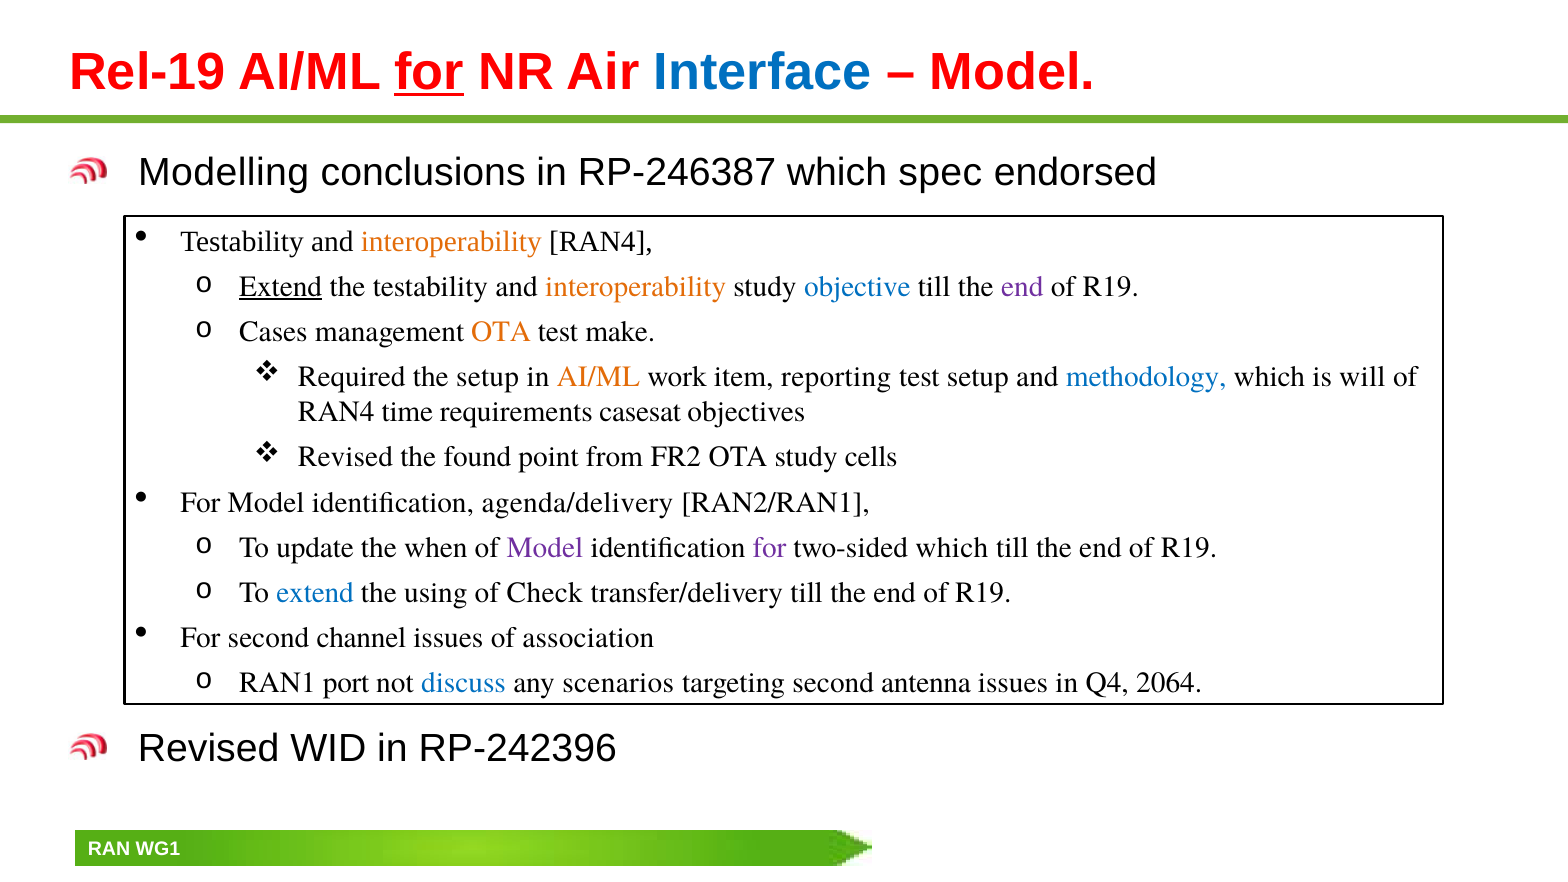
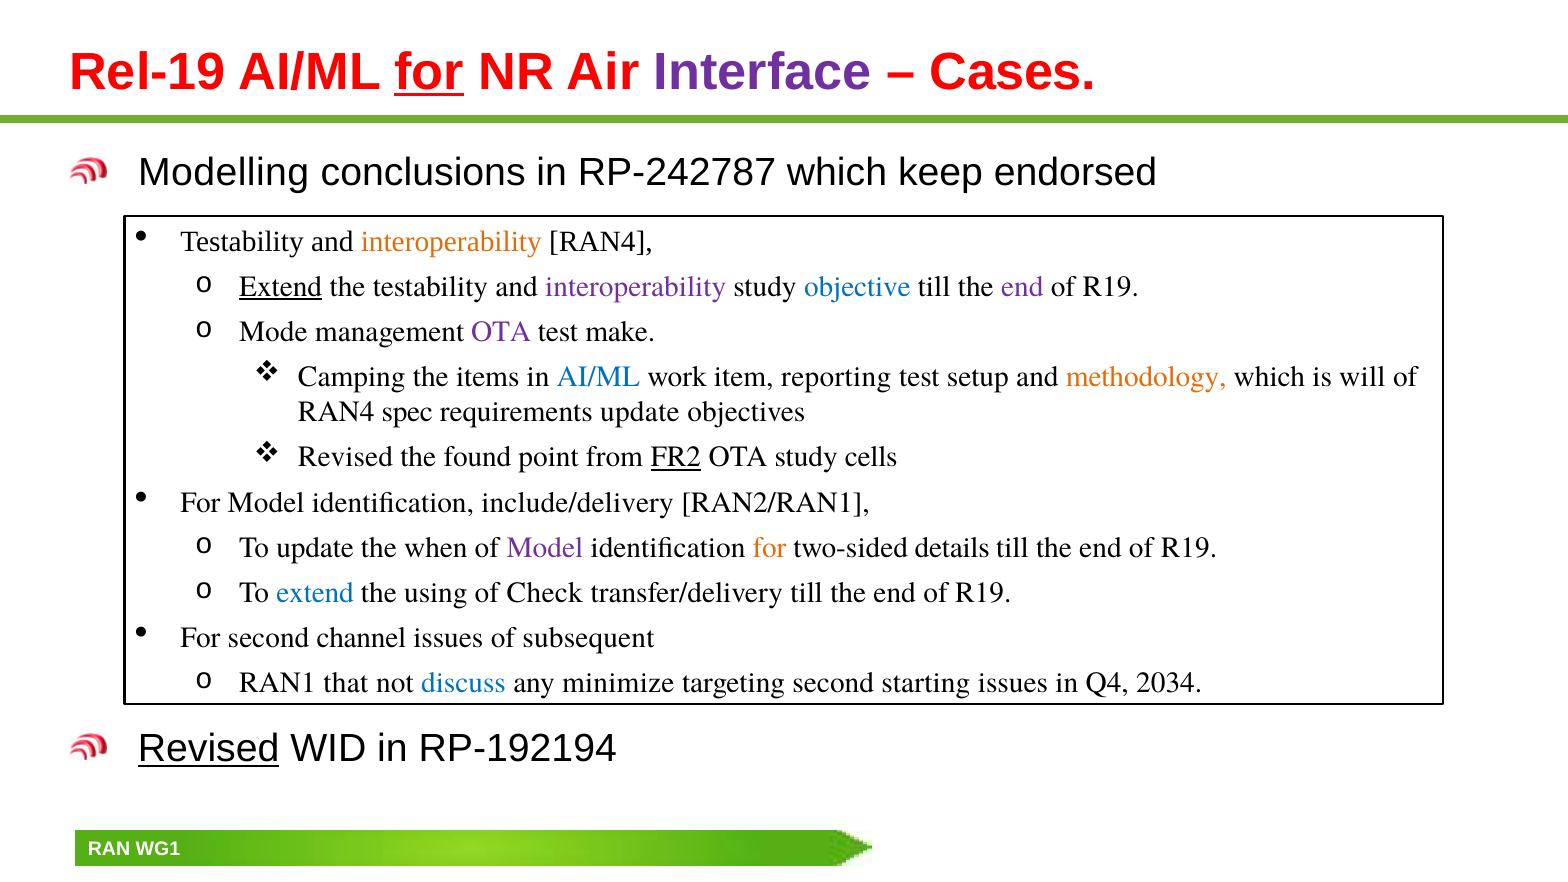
Interface colour: blue -> purple
Model at (1013, 72): Model -> Cases
RP-246387: RP-246387 -> RP-242787
spec: spec -> keep
interoperability at (636, 287) colour: orange -> purple
Cases: Cases -> Mode
OTA at (501, 332) colour: orange -> purple
Required: Required -> Camping
the setup: setup -> items
AI/ML at (598, 377) colour: orange -> blue
methodology colour: blue -> orange
time: time -> spec
requirements casesat: casesat -> update
FR2 underline: none -> present
agenda/delivery: agenda/delivery -> include/delivery
for at (769, 547) colour: purple -> orange
two-sided which: which -> details
association: association -> subsequent
port: port -> that
scenarios: scenarios -> minimize
antenna: antenna -> starting
2064: 2064 -> 2034
Revised at (209, 749) underline: none -> present
RP-242396: RP-242396 -> RP-192194
